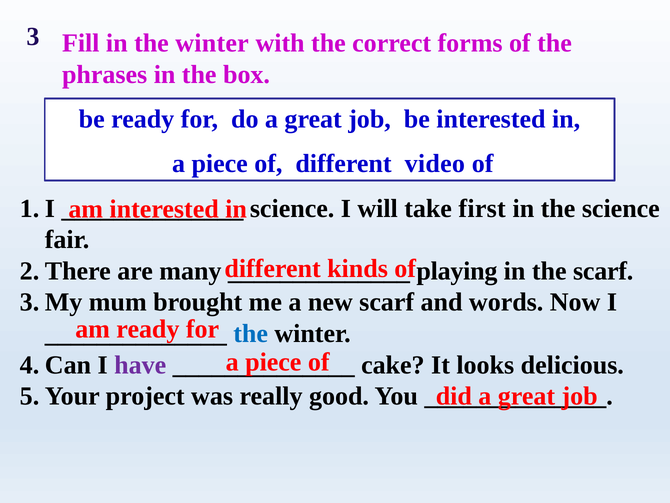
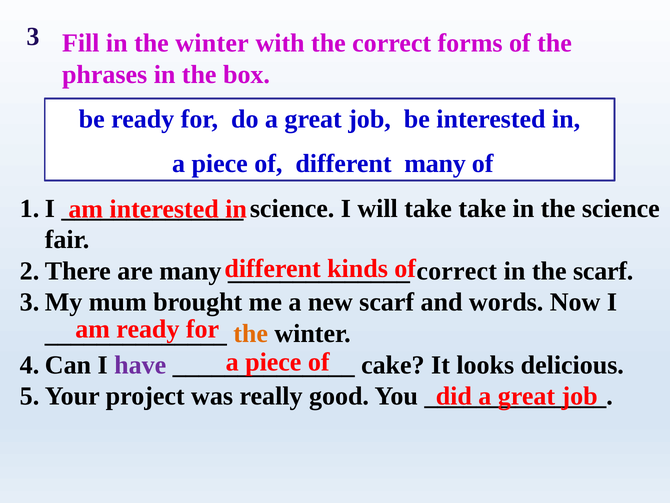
different video: video -> many
take first: first -> take
playing at (457, 271): playing -> correct
the at (251, 333) colour: blue -> orange
